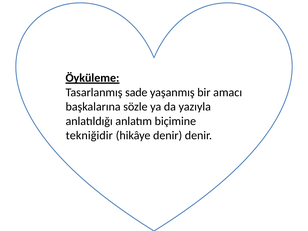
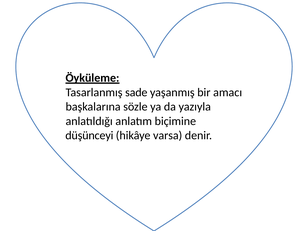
tekniğidir: tekniğidir -> düşünceyi
hikâye denir: denir -> varsa
